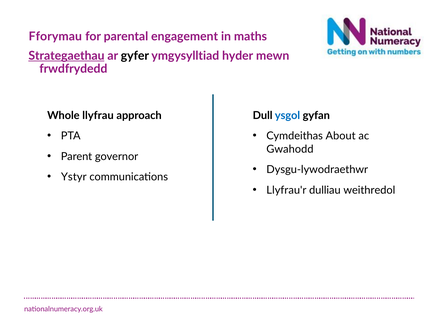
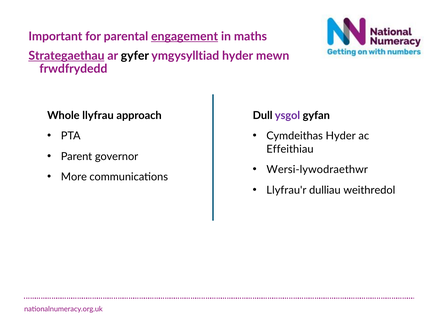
Fforymau: Fforymau -> Important
engagement underline: none -> present
ysgol colour: blue -> purple
Cymdeithas About: About -> Hyder
Gwahodd: Gwahodd -> Effeithiau
Dysgu-lywodraethwr: Dysgu-lywodraethwr -> Wersi-lywodraethwr
Ystyr: Ystyr -> More
